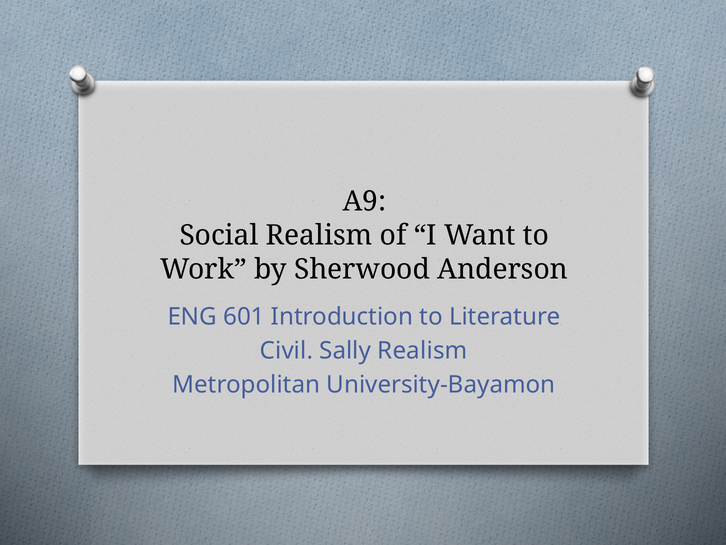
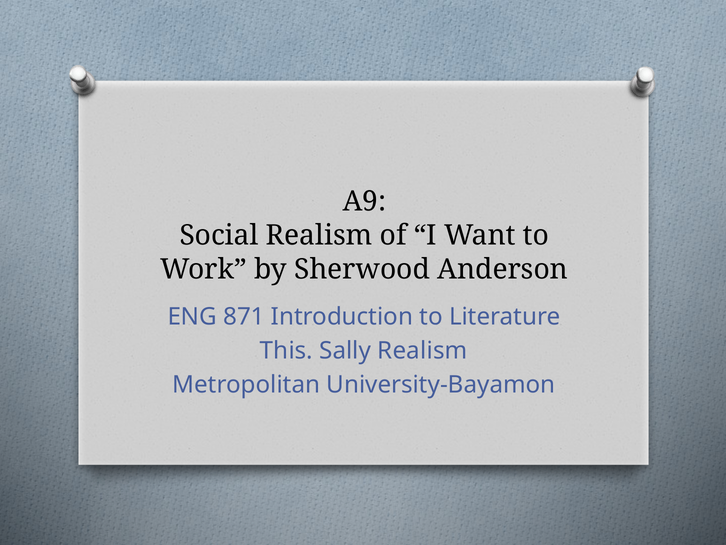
601: 601 -> 871
Civil: Civil -> This
